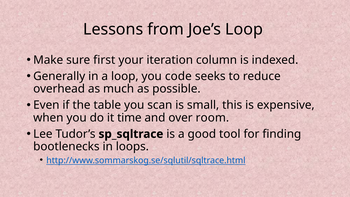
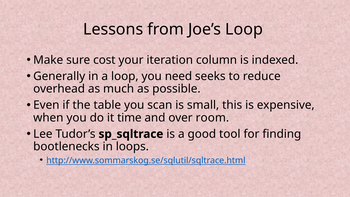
first: first -> cost
code: code -> need
